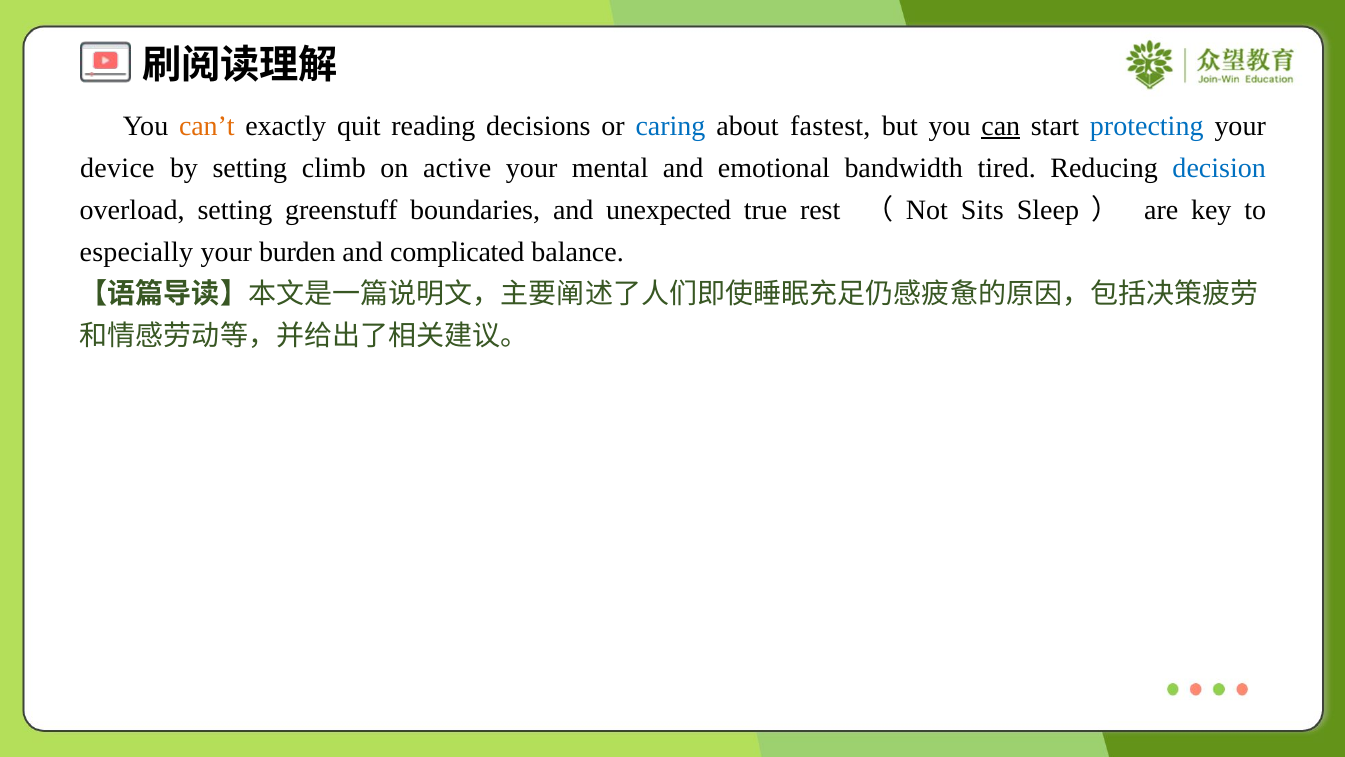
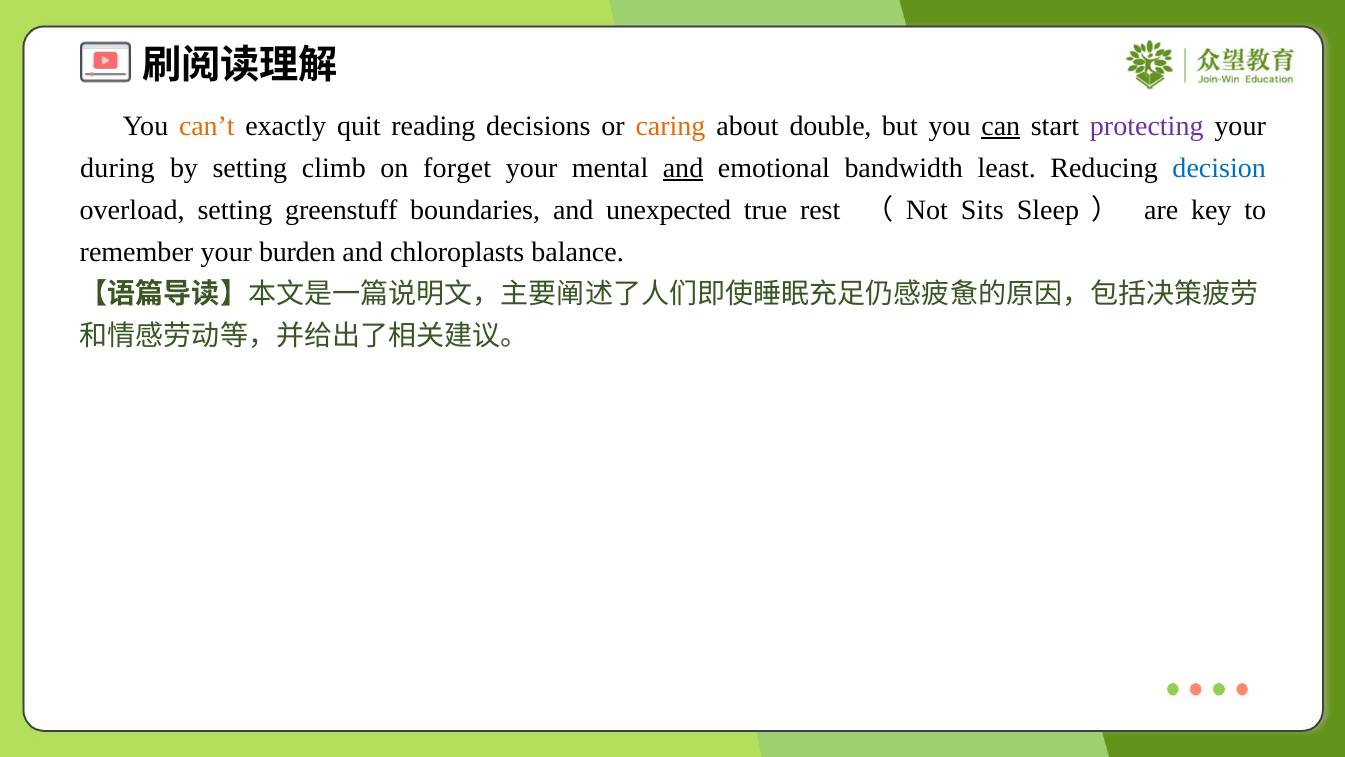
caring colour: blue -> orange
fastest: fastest -> double
protecting colour: blue -> purple
device: device -> during
active: active -> forget
and at (683, 168) underline: none -> present
tired: tired -> least
especially: especially -> remember
complicated: complicated -> chloroplasts
